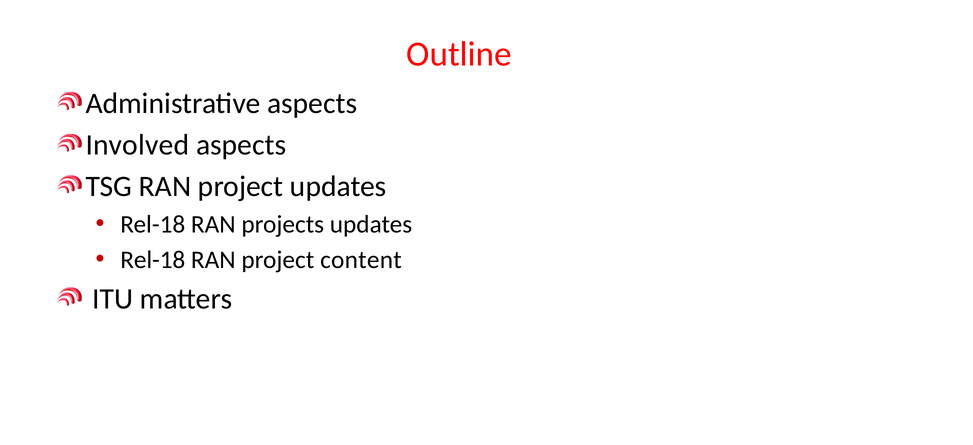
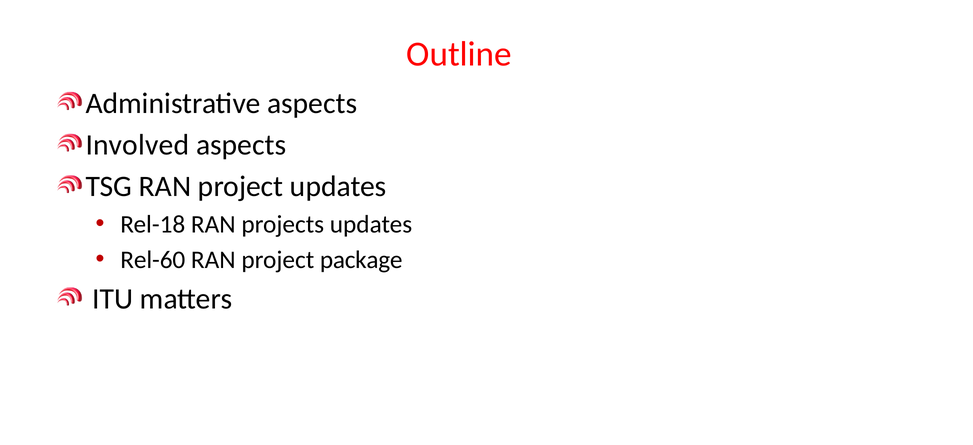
Rel-18 at (153, 260): Rel-18 -> Rel-60
content: content -> package
